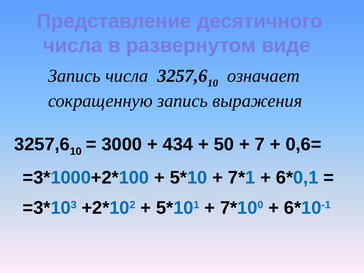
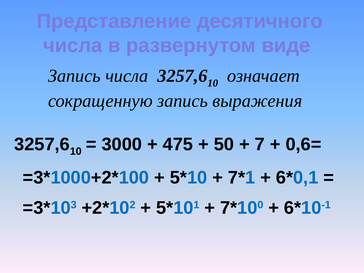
434: 434 -> 475
